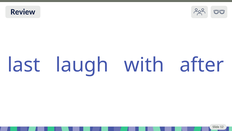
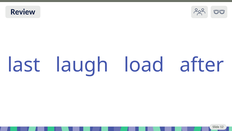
with: with -> load
